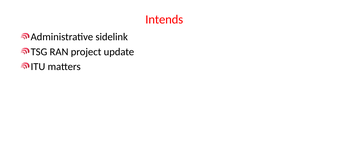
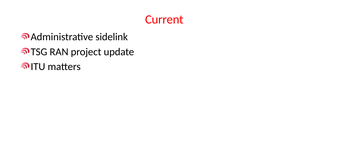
Intends: Intends -> Current
